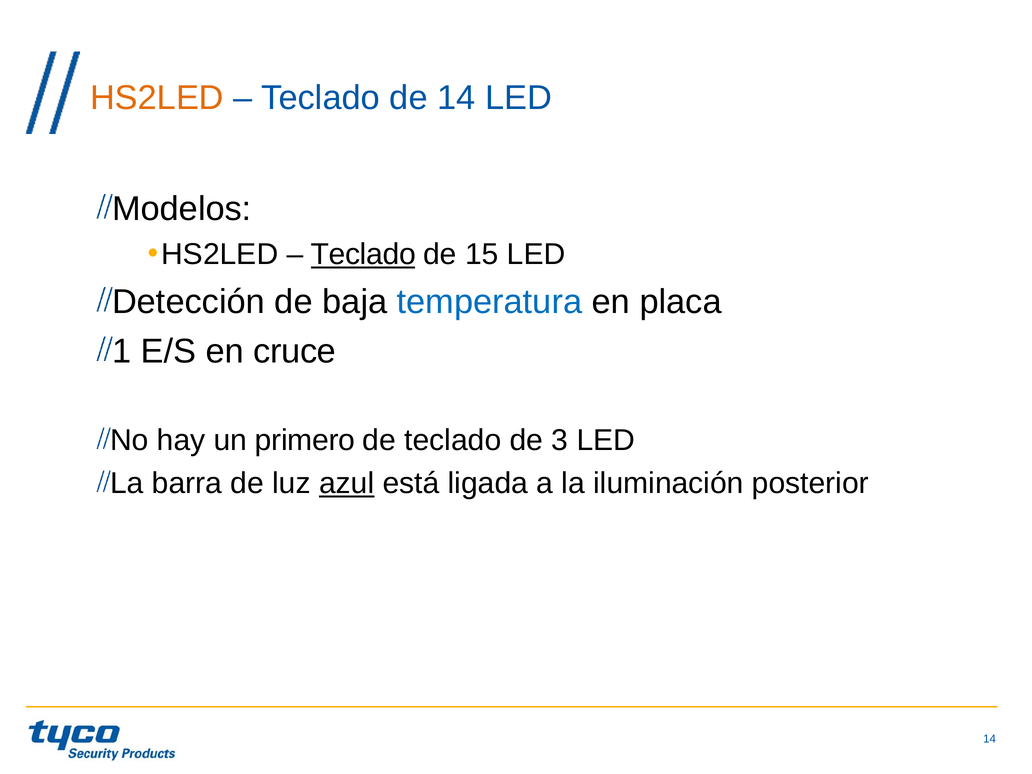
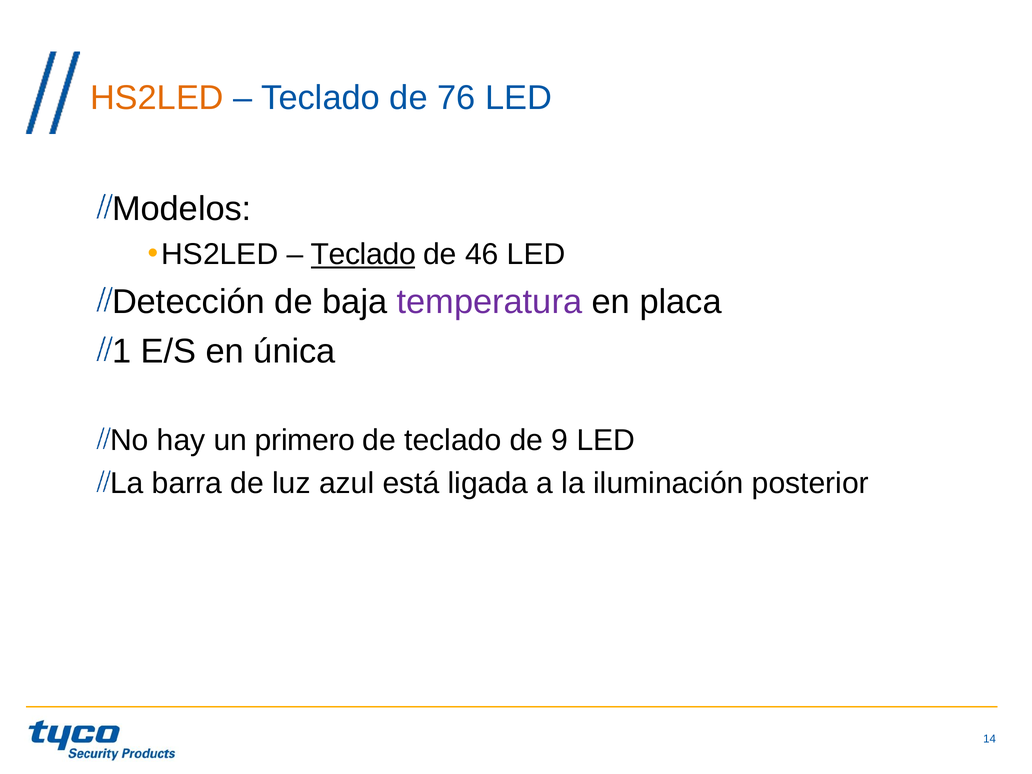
de 14: 14 -> 76
15: 15 -> 46
temperatura colour: blue -> purple
cruce: cruce -> única
3: 3 -> 9
azul underline: present -> none
